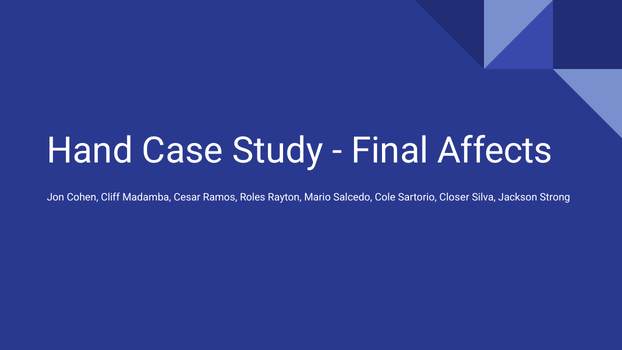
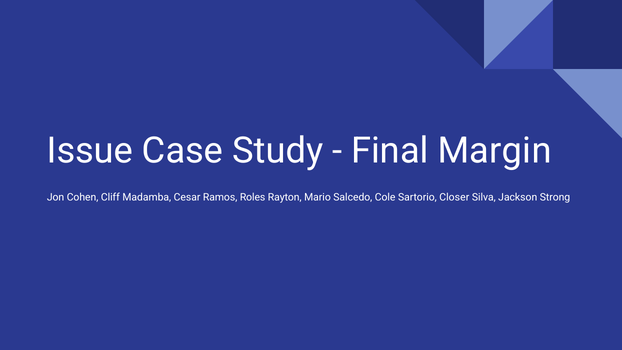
Hand: Hand -> Issue
Affects: Affects -> Margin
